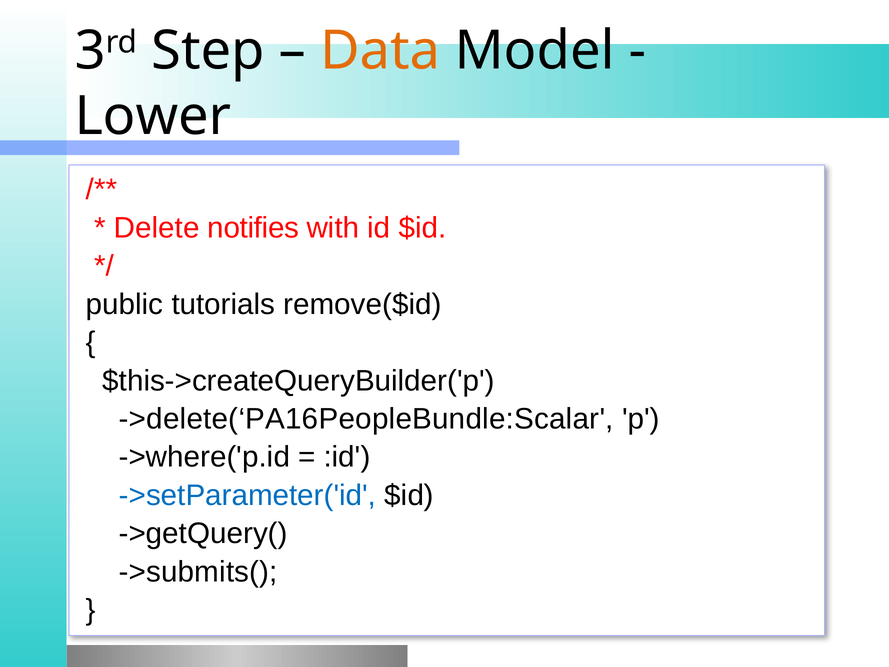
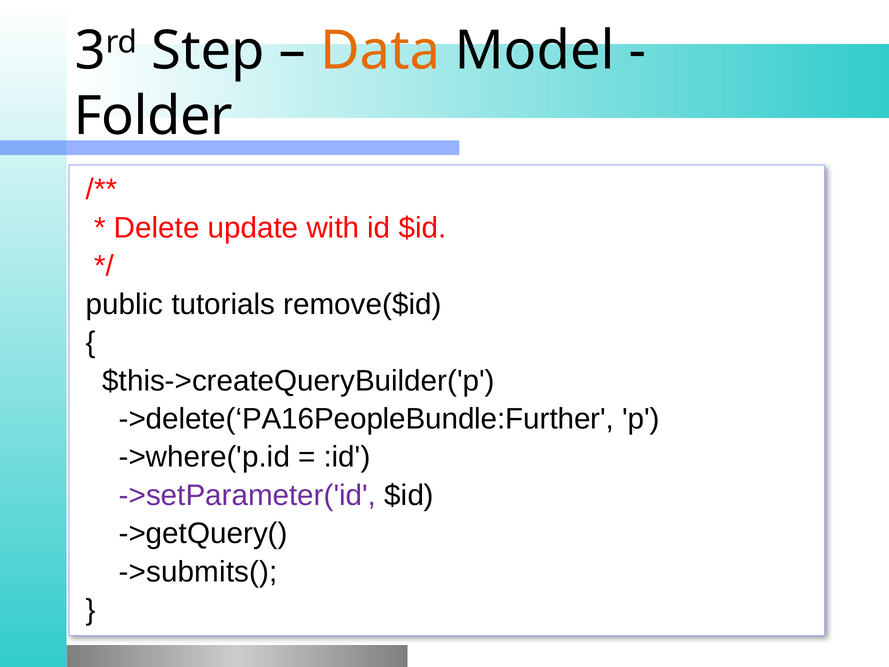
Lower: Lower -> Folder
notifies: notifies -> update
->delete(‘PA16PeopleBundle:Scalar: ->delete(‘PA16PeopleBundle:Scalar -> ->delete(‘PA16PeopleBundle:Further
->setParameter('id colour: blue -> purple
